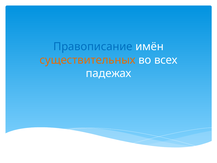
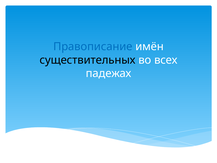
существительных colour: orange -> black
